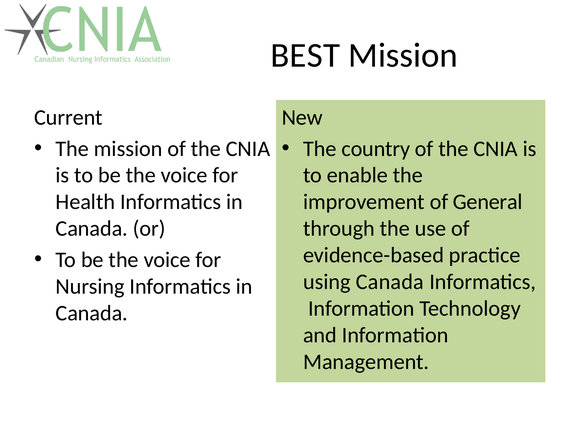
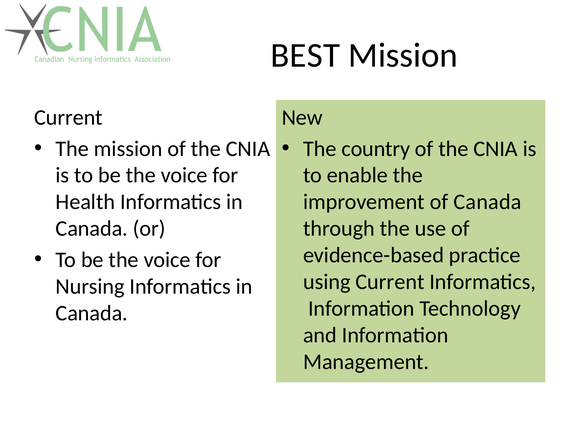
of General: General -> Canada
using Canada: Canada -> Current
